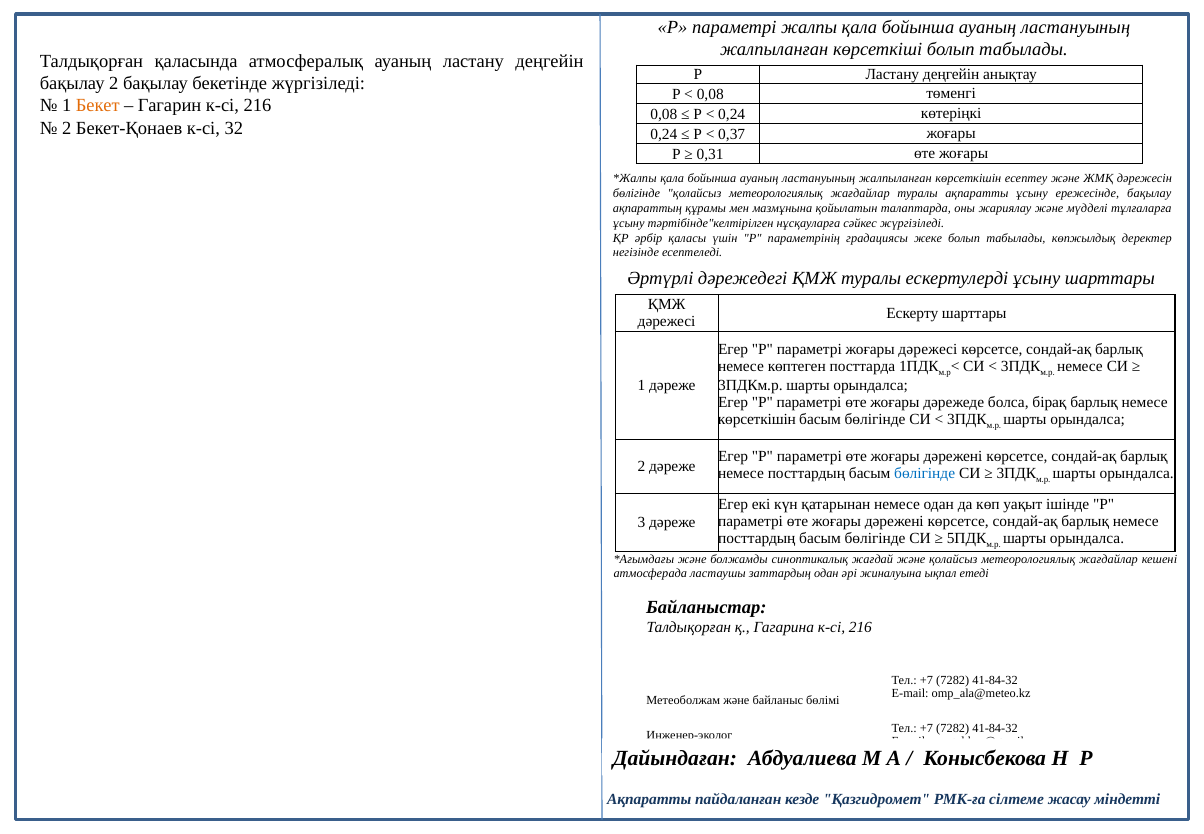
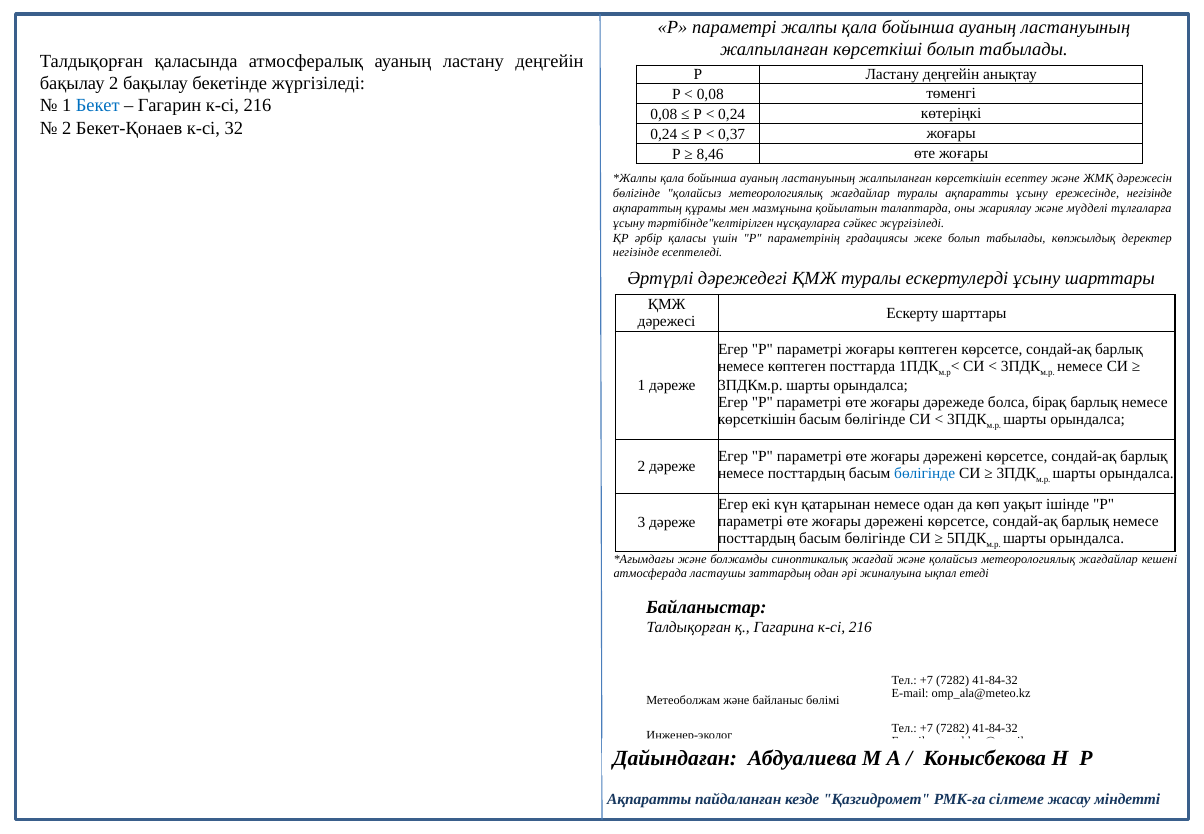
Бекет colour: orange -> blue
0,31: 0,31 -> 8,46
ережесінде бақылау: бақылау -> негізінде
жоғары дәрежесі: дәрежесі -> көптеген
